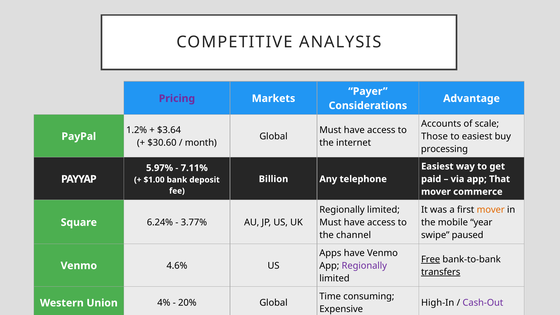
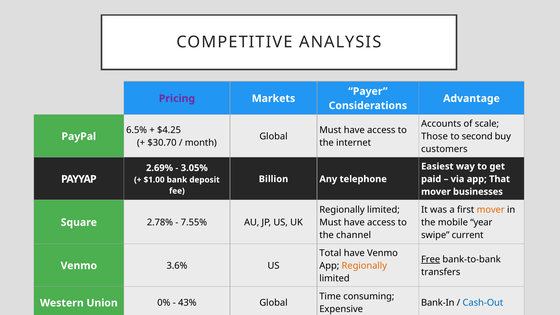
1.2%: 1.2% -> 6.5%
$3.64: $3.64 -> $4.25
to easiest: easiest -> second
$30.60: $30.60 -> $30.70
processing: processing -> customers
5.97%: 5.97% -> 2.69%
7.11%: 7.11% -> 3.05%
commerce: commerce -> businesses
6.24%: 6.24% -> 2.78%
3.77%: 3.77% -> 7.55%
paused: paused -> current
Apps: Apps -> Total
Regionally at (364, 266) colour: purple -> orange
4.6%: 4.6% -> 3.6%
transfers underline: present -> none
High-In: High-In -> Bank-In
Cash-Out colour: purple -> blue
4%: 4% -> 0%
20%: 20% -> 43%
